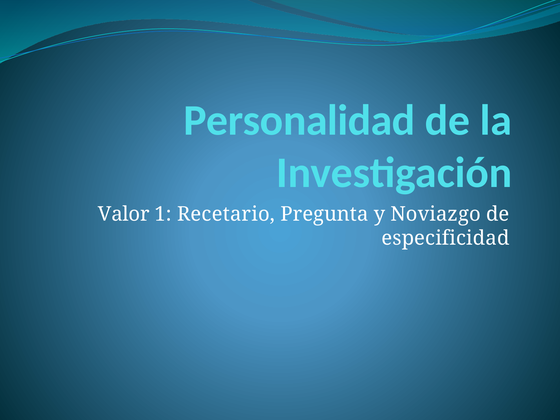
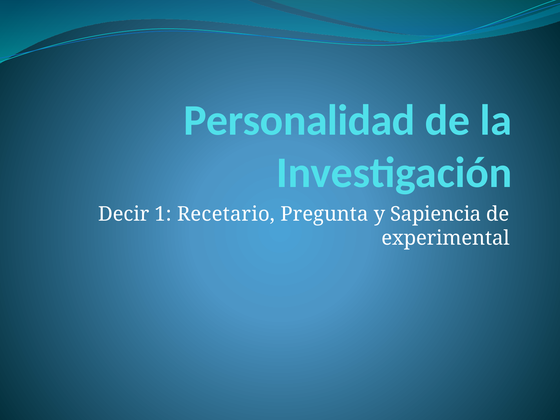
Valor: Valor -> Decir
Noviazgo: Noviazgo -> Sapiencia
especificidad: especificidad -> experimental
